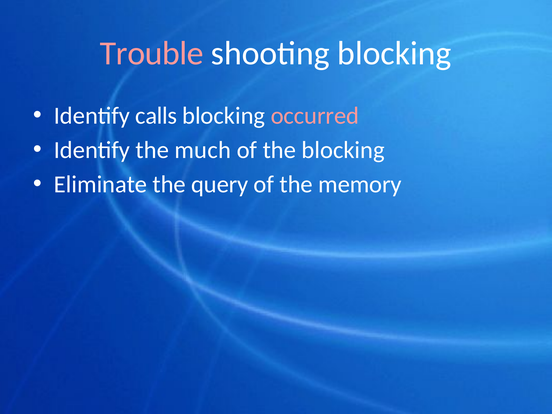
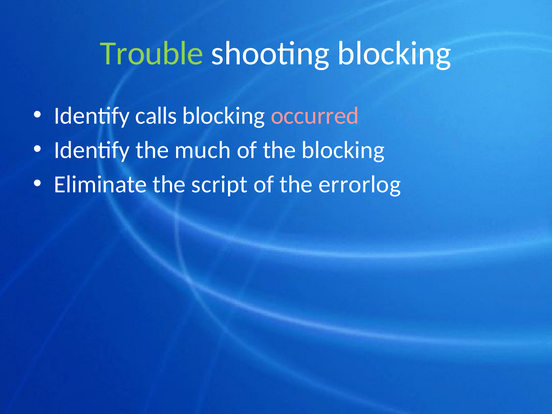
Trouble colour: pink -> light green
query: query -> script
memory: memory -> errorlog
